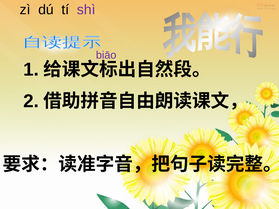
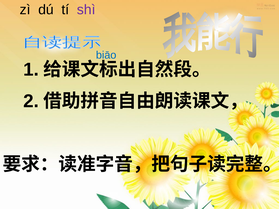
biāo colour: purple -> blue
